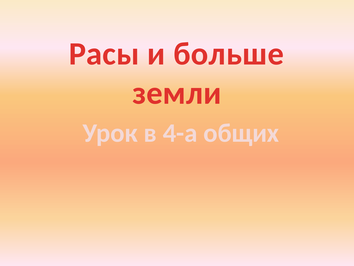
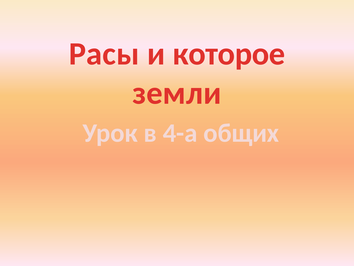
больше: больше -> которое
